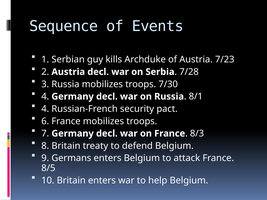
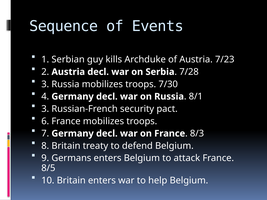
4 at (45, 109): 4 -> 3
